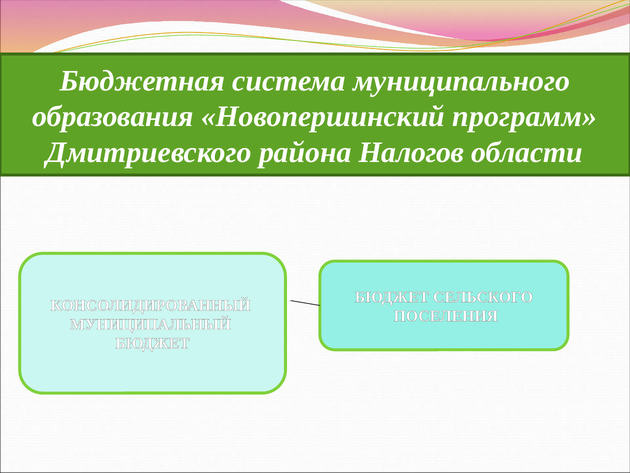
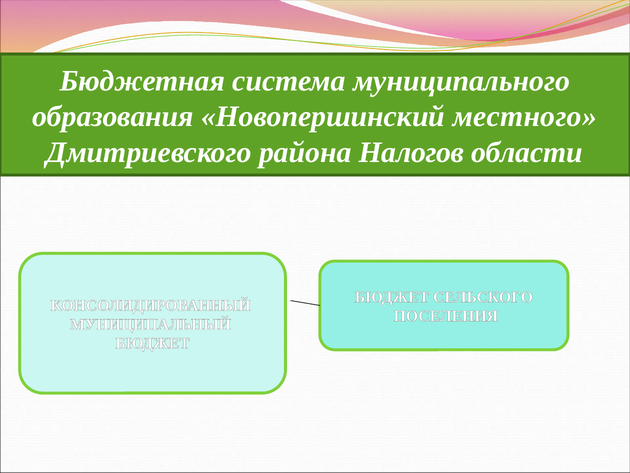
программ: программ -> местного
